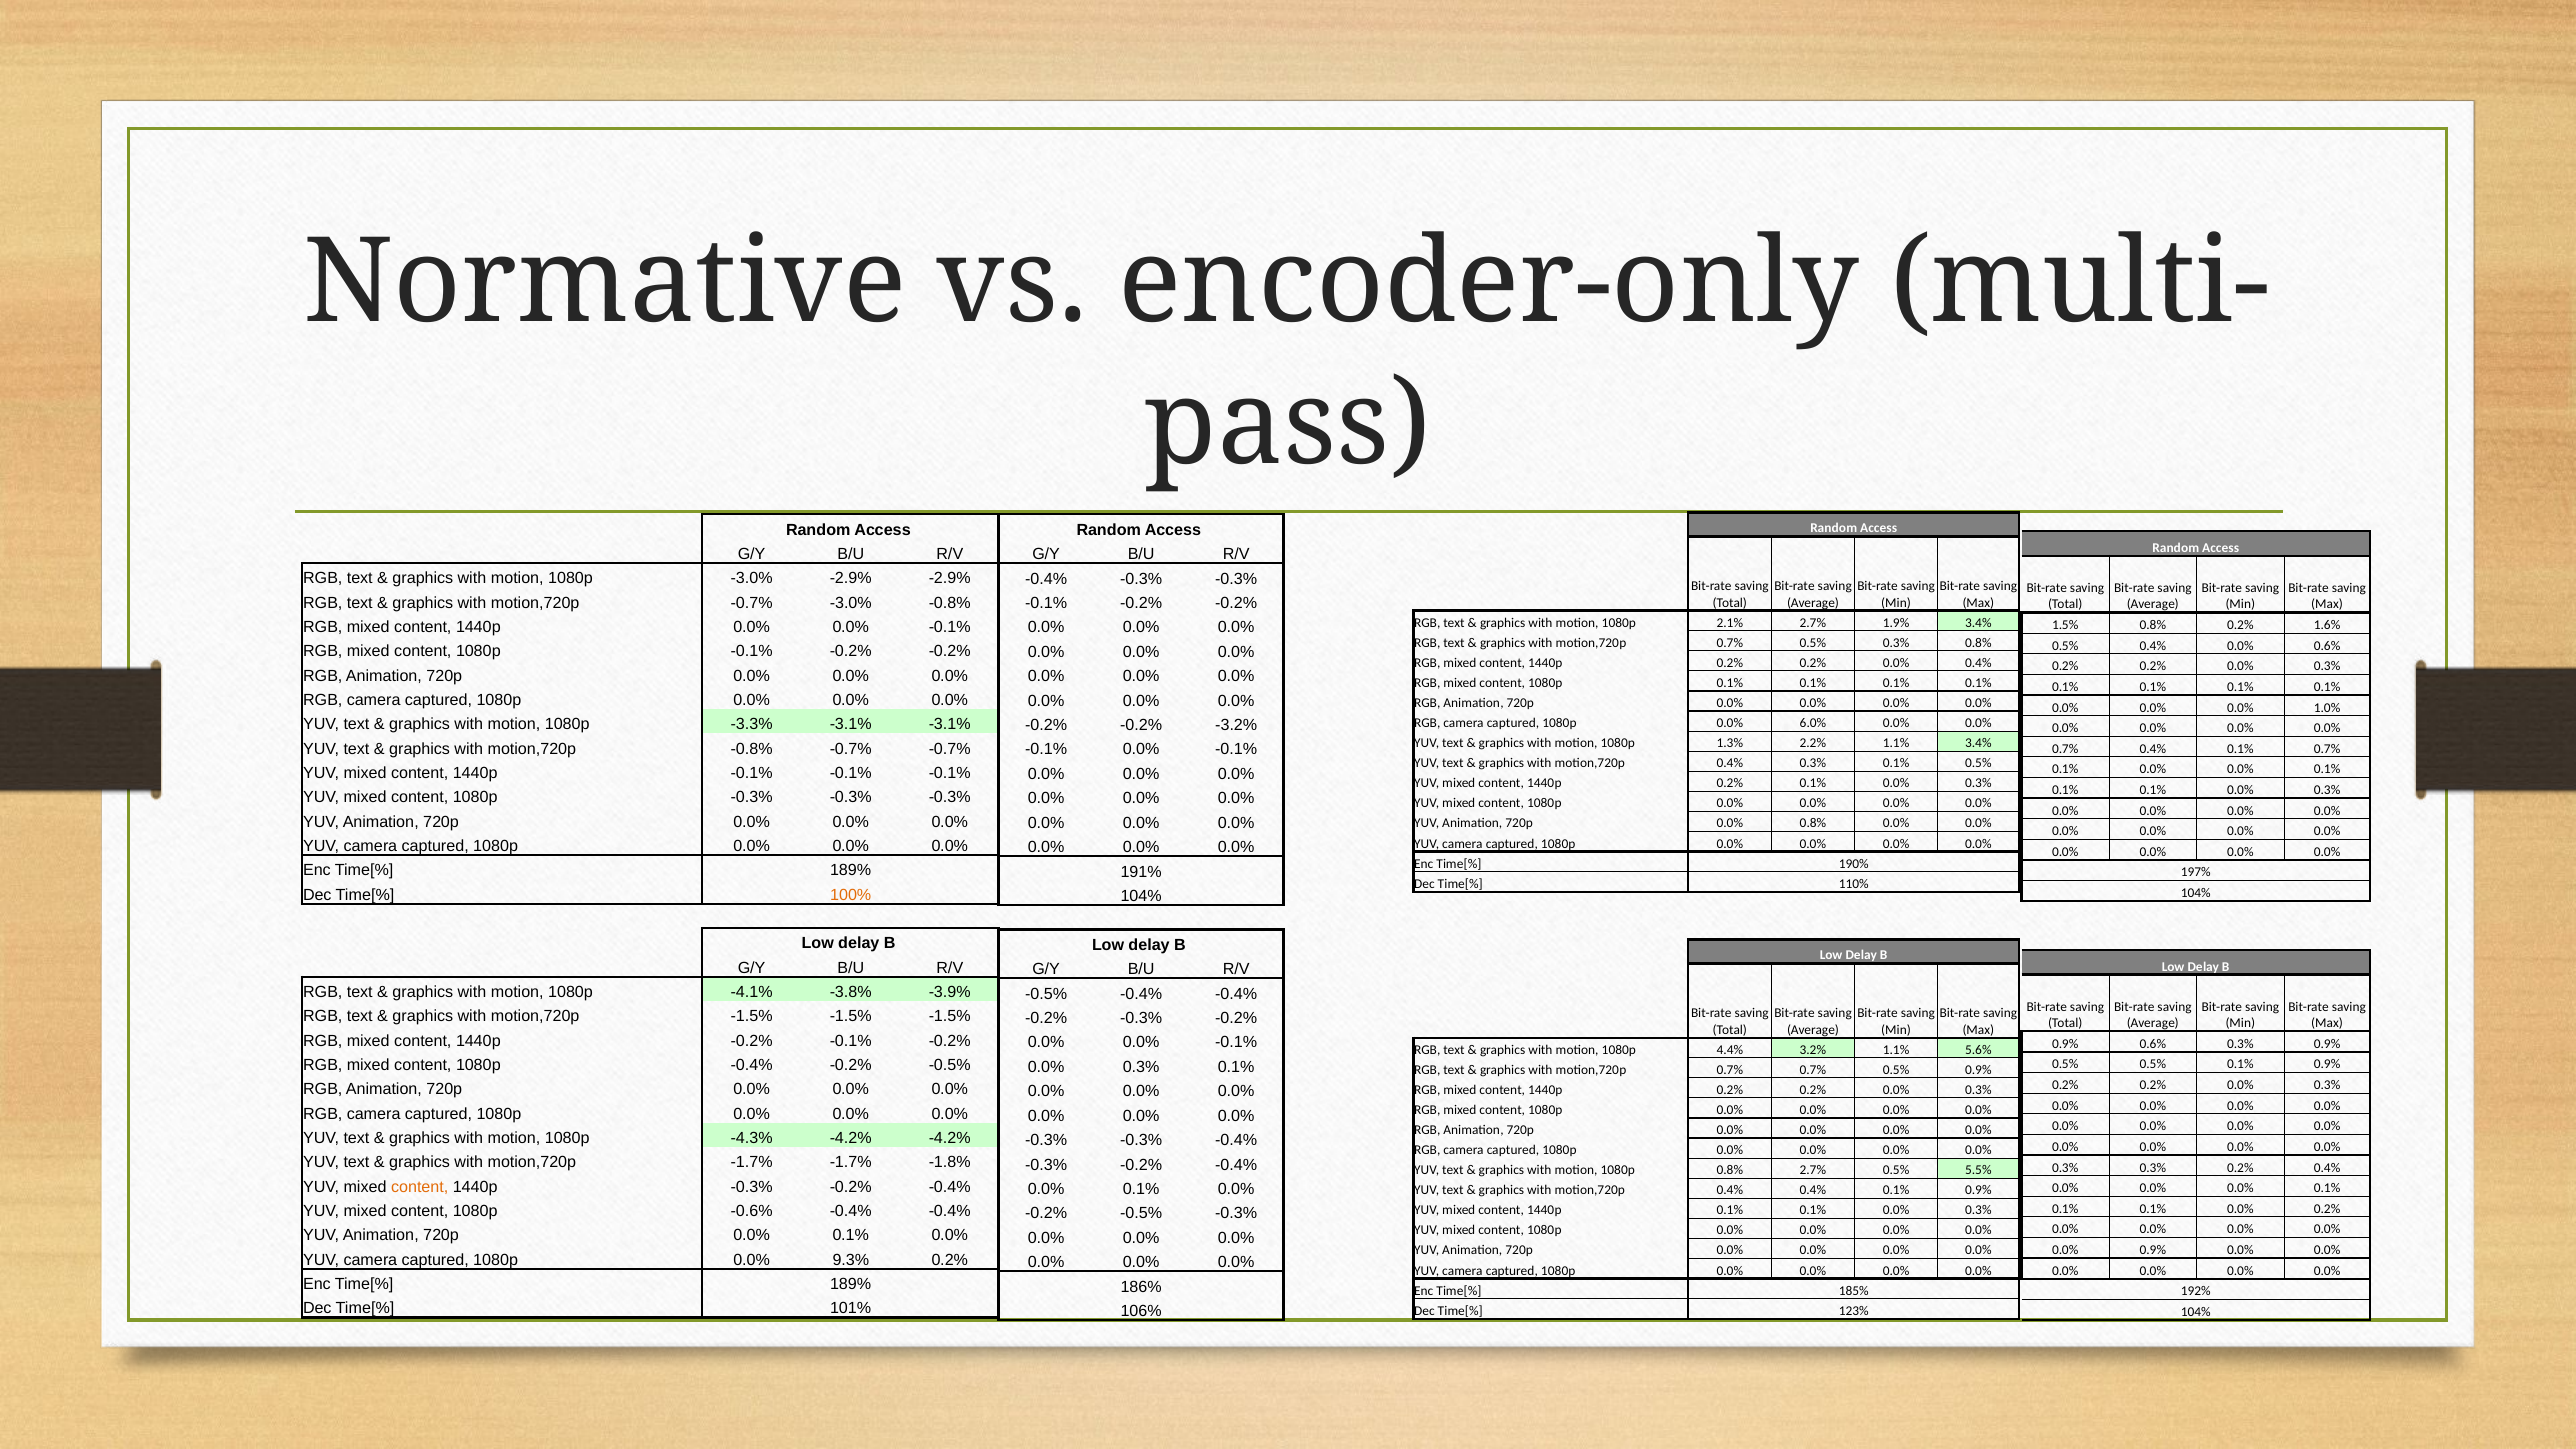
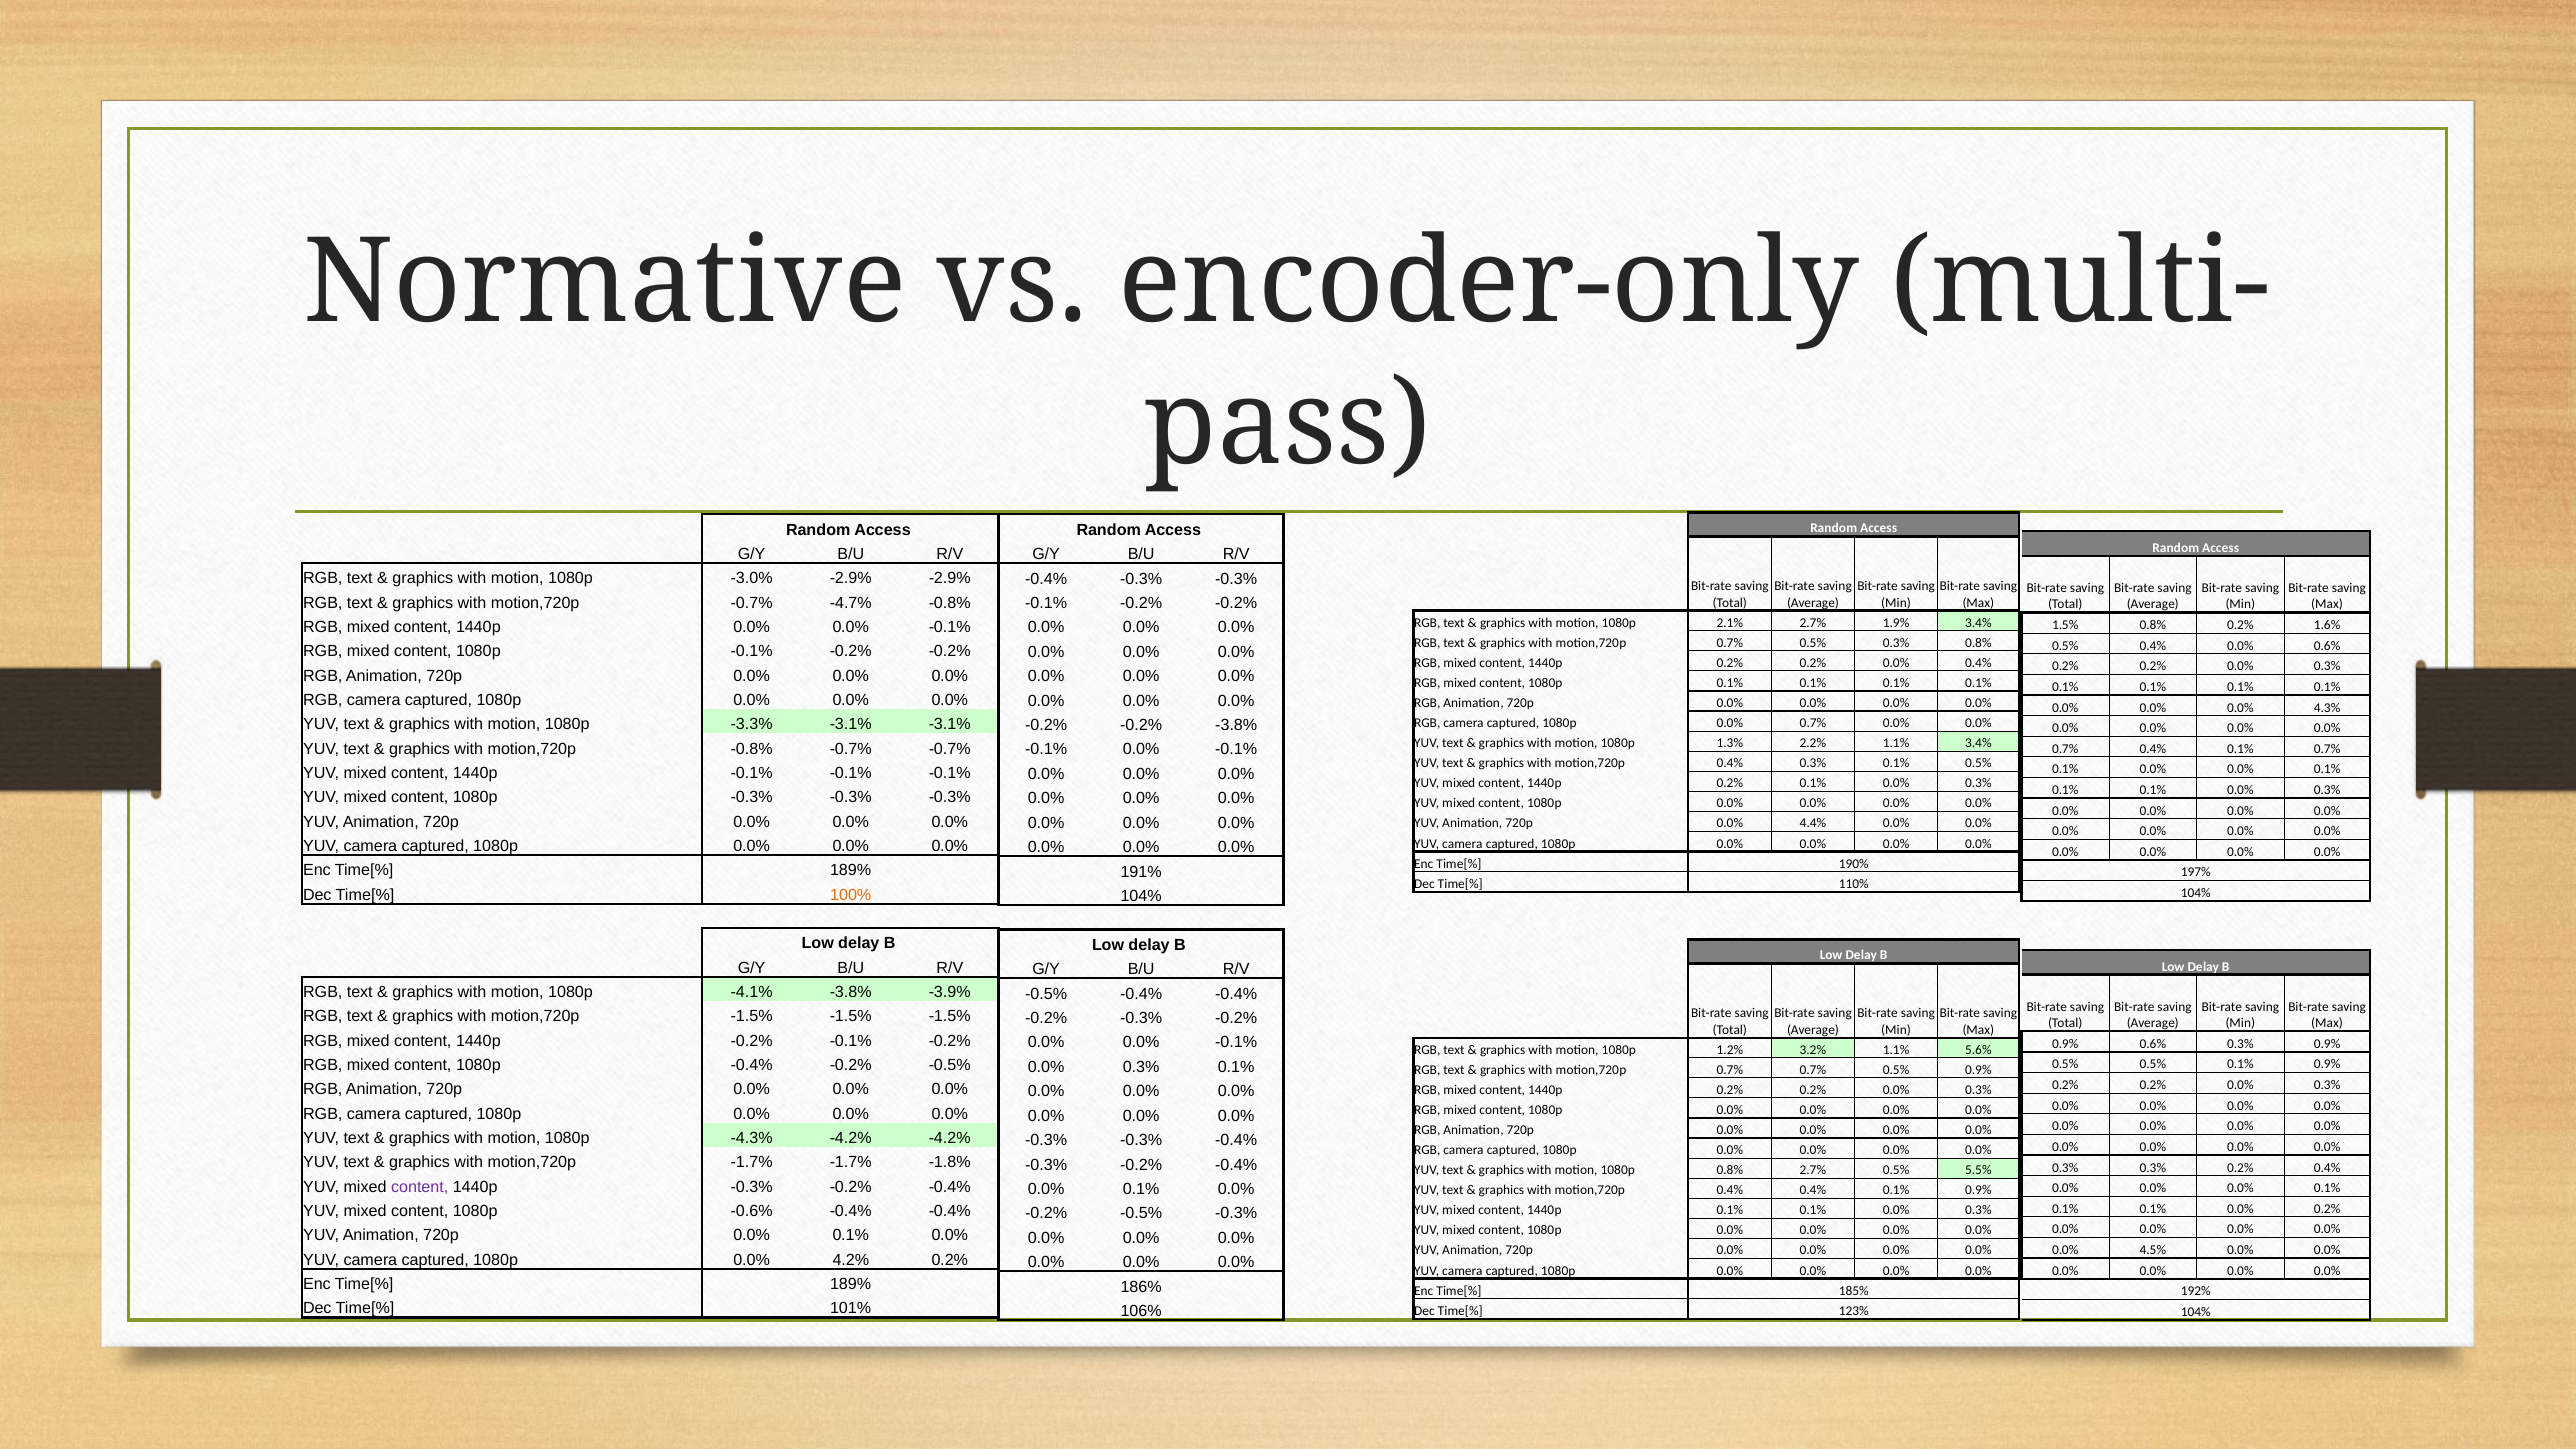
-0.7% -3.0%: -3.0% -> -4.7%
1.0%: 1.0% -> 4.3%
-0.2% -3.2%: -3.2% -> -3.8%
1080p 0.0% 6.0%: 6.0% -> 0.7%
0.0% 0.8%: 0.8% -> 4.4%
4.4%: 4.4% -> 1.2%
content at (420, 1187) colour: orange -> purple
0.0% 0.9%: 0.9% -> 4.5%
9.3%: 9.3% -> 4.2%
